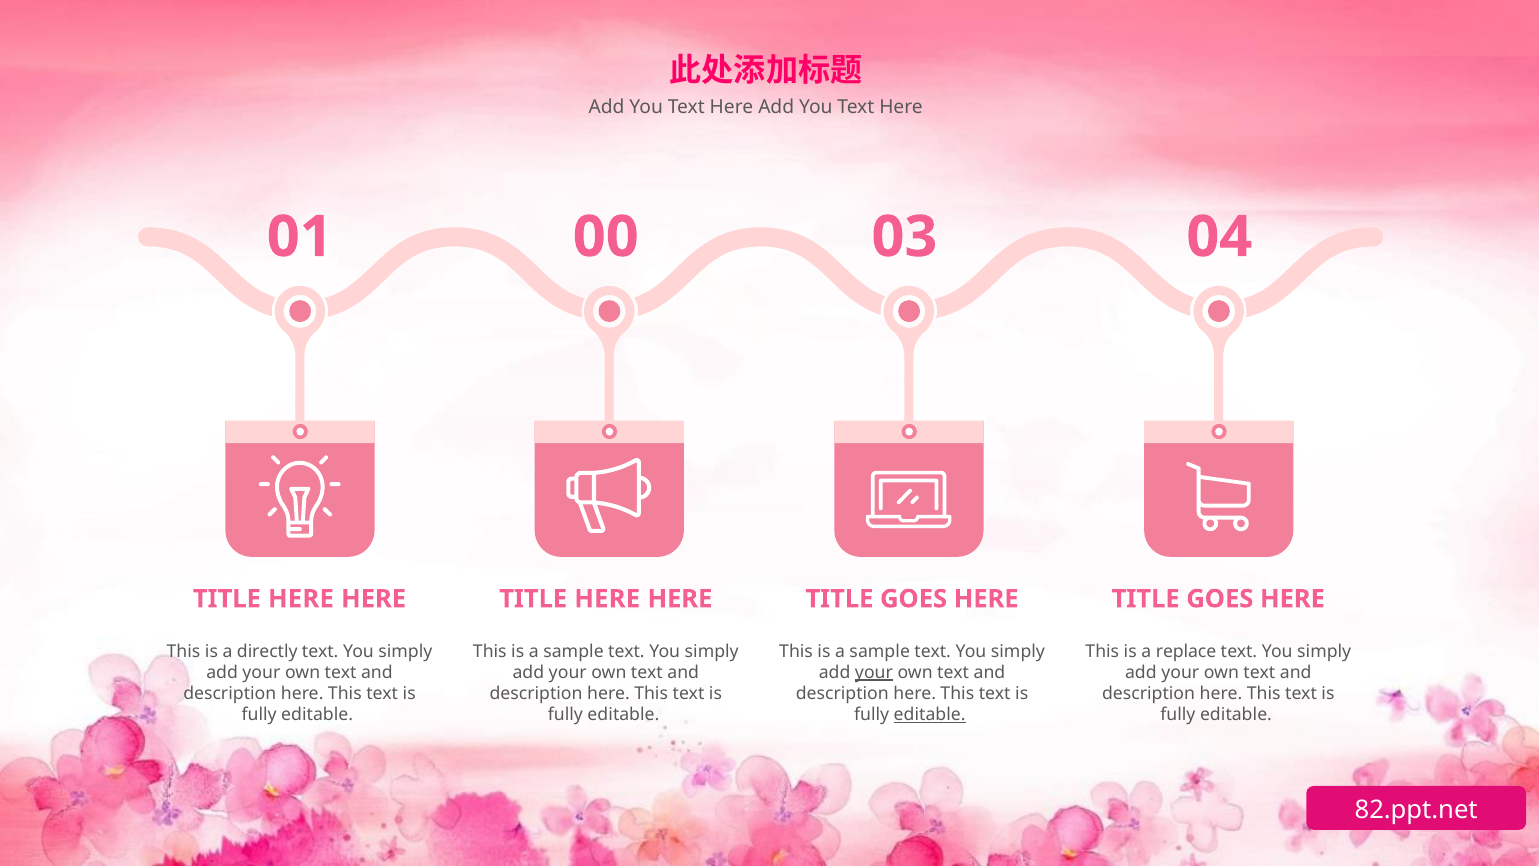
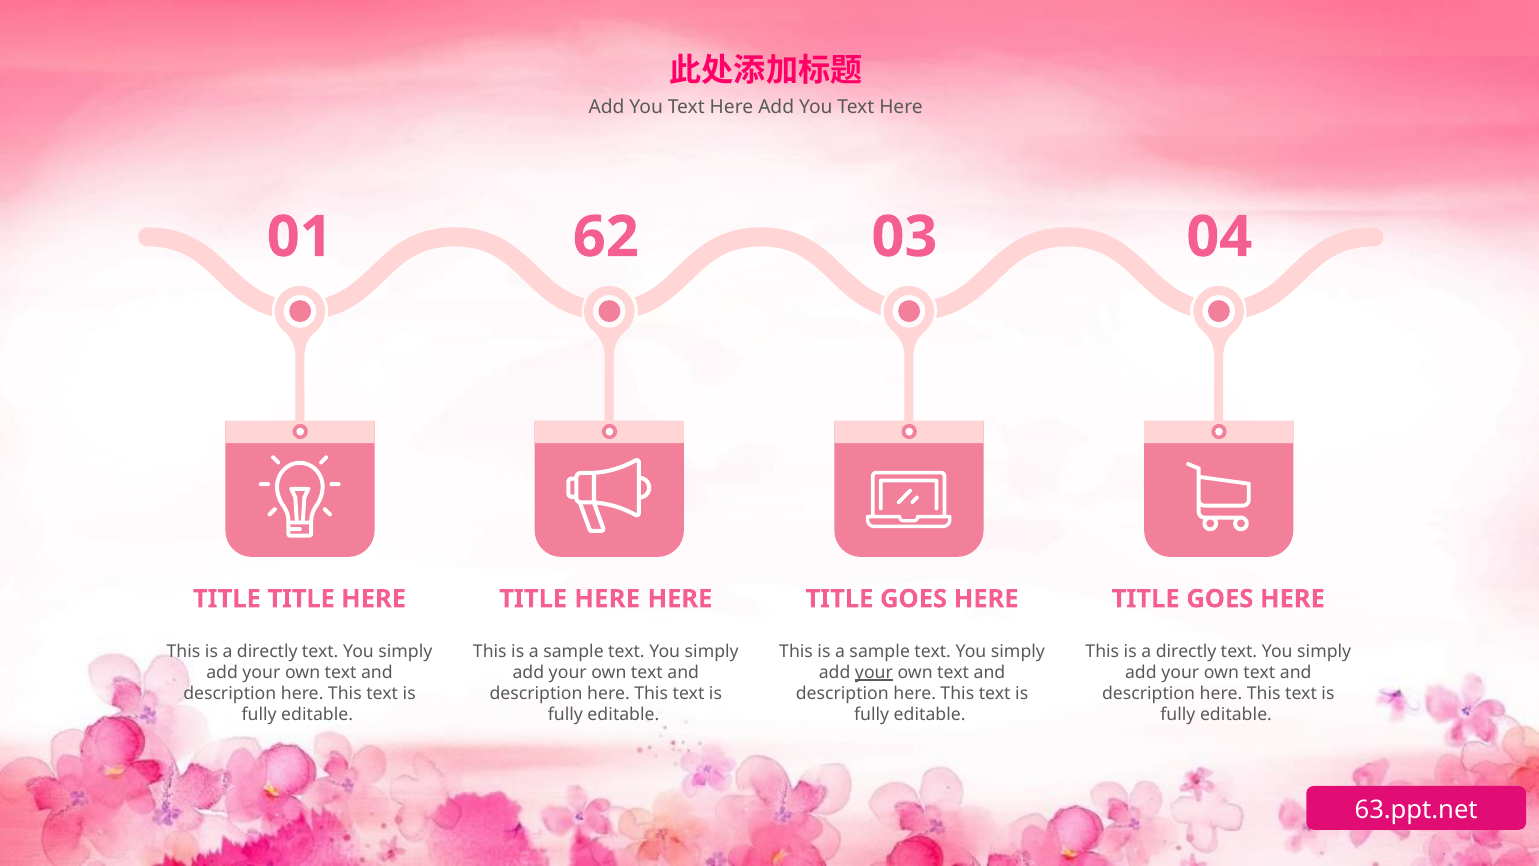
00: 00 -> 62
HERE at (301, 599): HERE -> TITLE
replace at (1186, 651): replace -> directly
editable at (930, 715) underline: present -> none
82.ppt.net: 82.ppt.net -> 63.ppt.net
